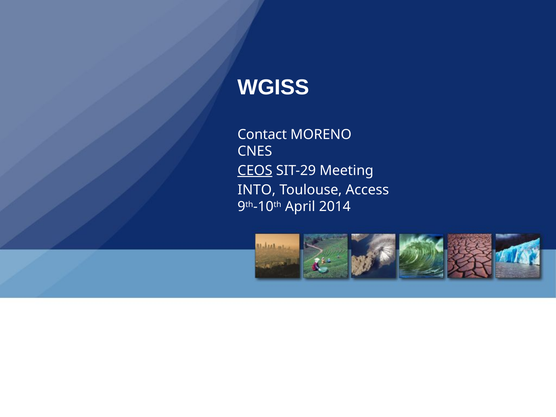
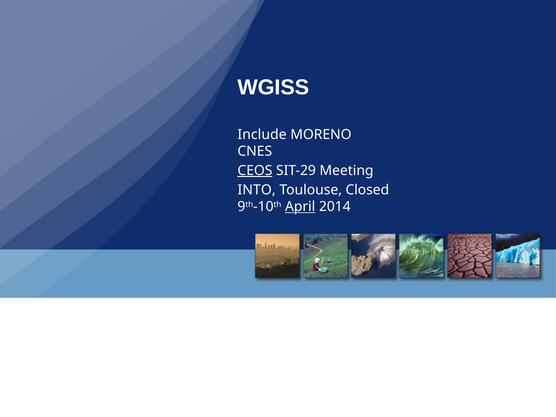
Contact: Contact -> Include
Access: Access -> Closed
April underline: none -> present
